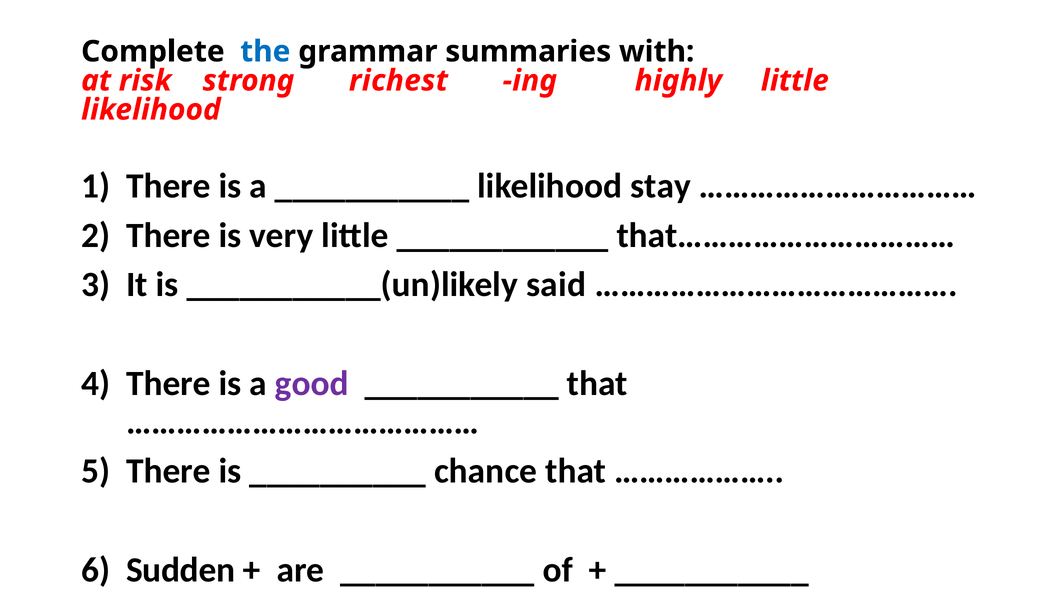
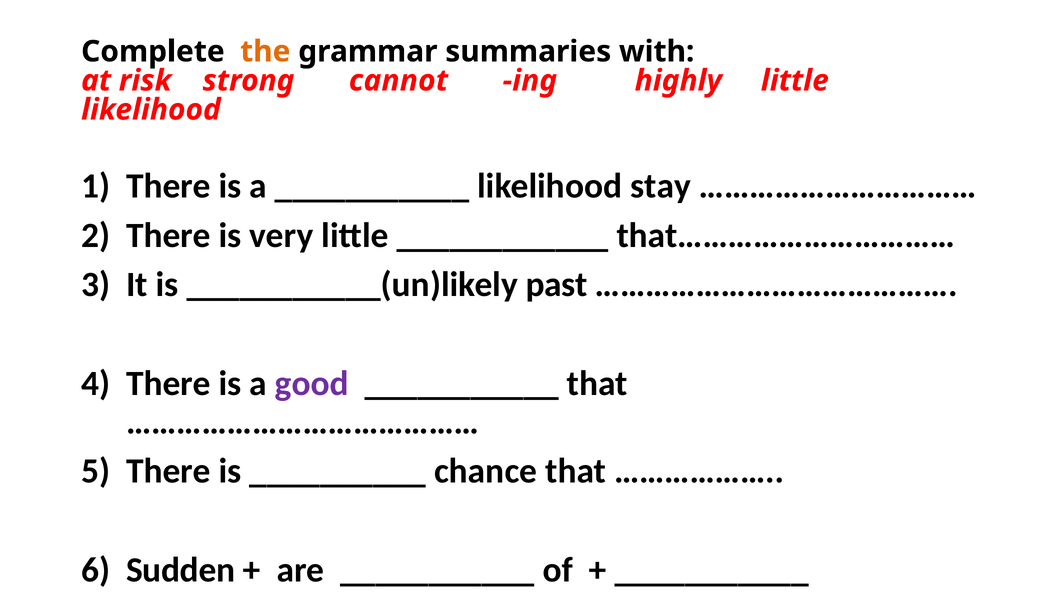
the colour: blue -> orange
richest: richest -> cannot
said: said -> past
